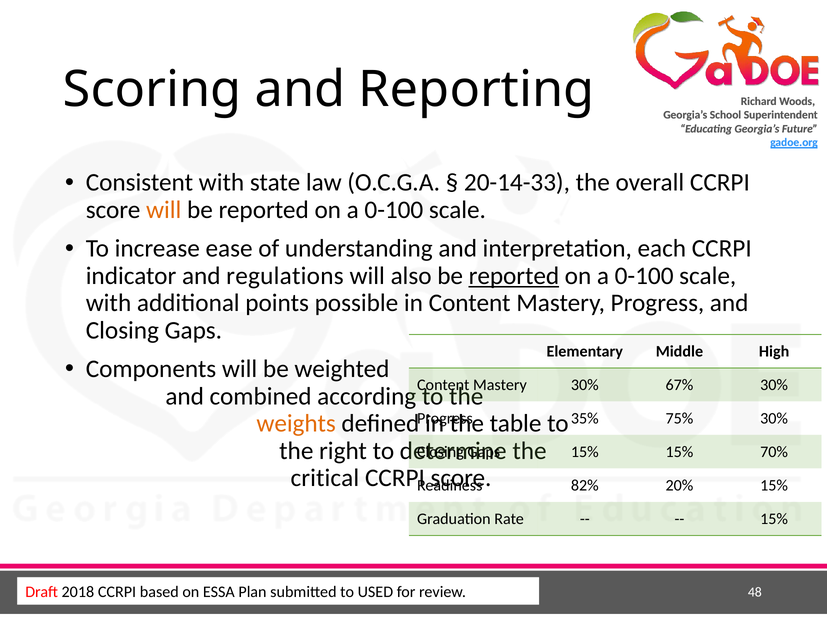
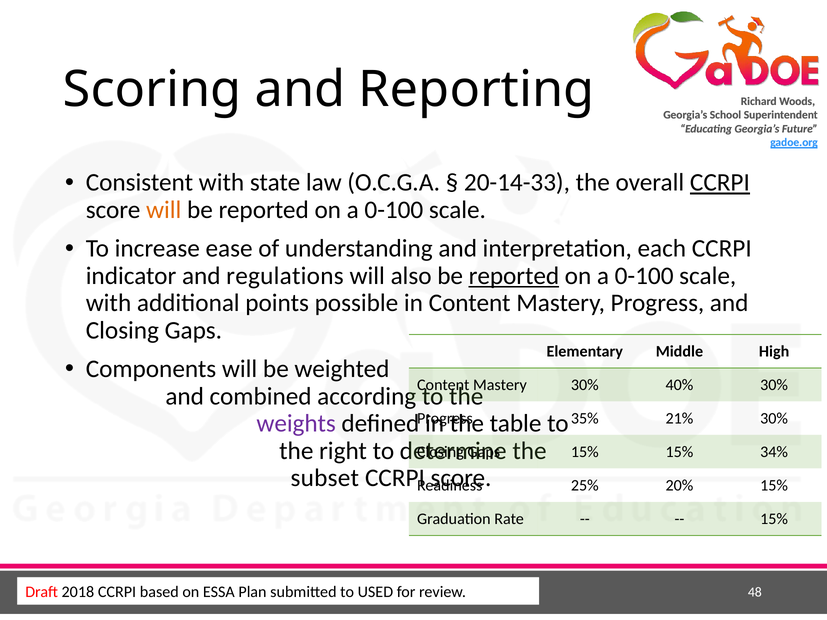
CCRPI at (720, 183) underline: none -> present
67%: 67% -> 40%
75%: 75% -> 21%
weights colour: orange -> purple
70%: 70% -> 34%
critical: critical -> subset
82%: 82% -> 25%
